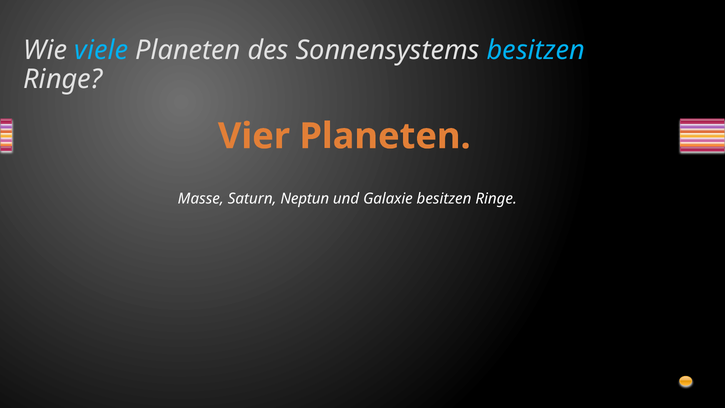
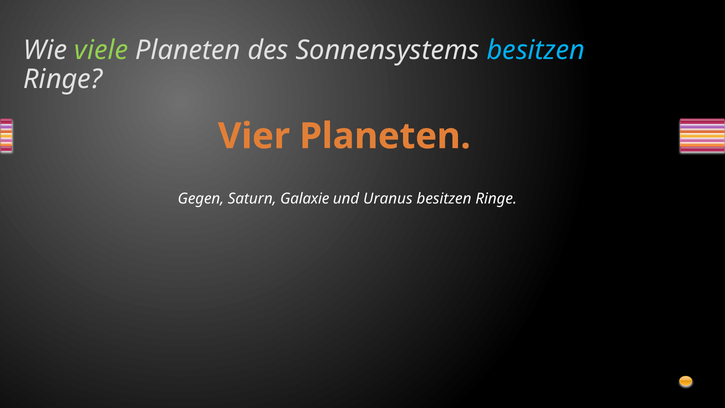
viele colour: light blue -> light green
Masse: Masse -> Gegen
Neptun: Neptun -> Galaxie
Galaxie: Galaxie -> Uranus
